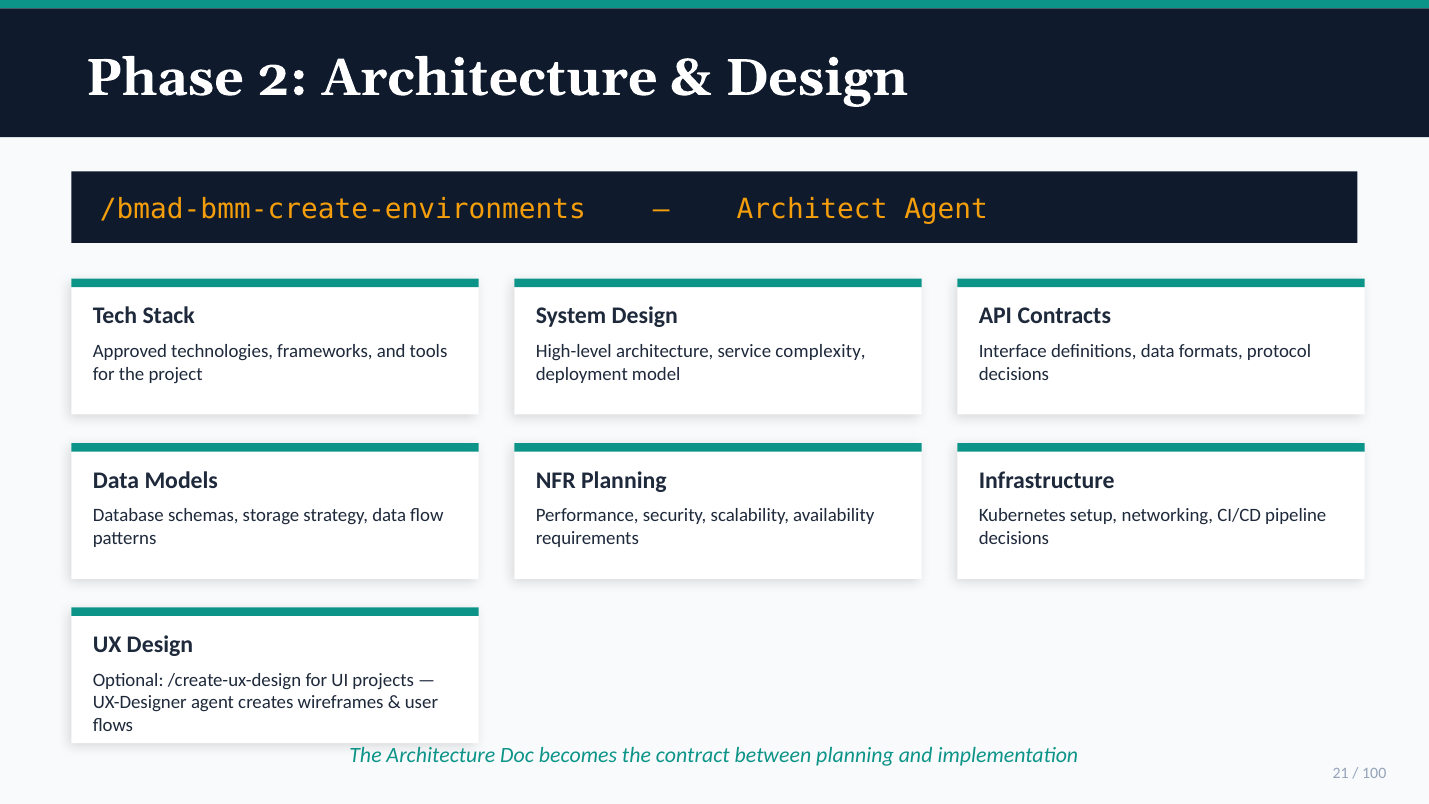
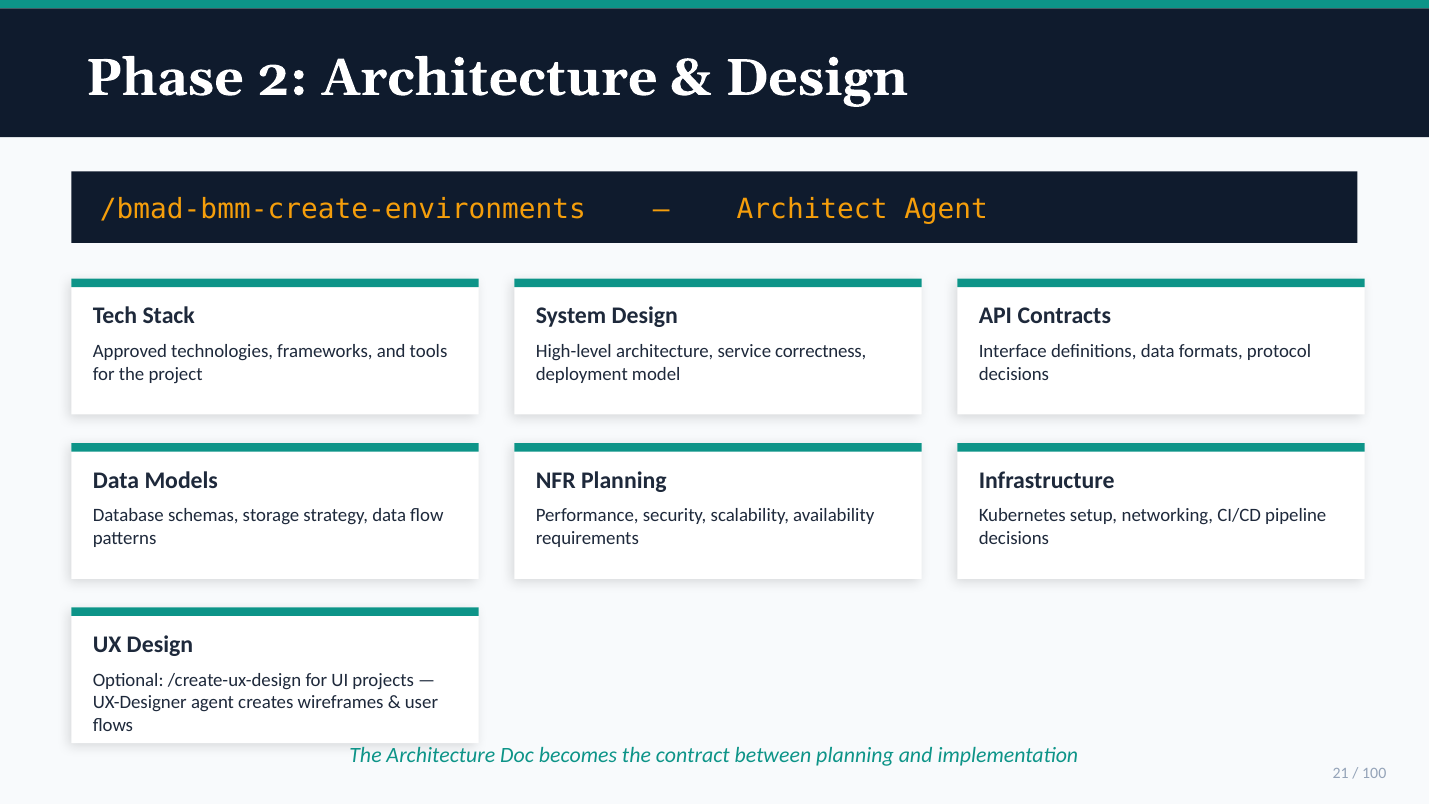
complexity: complexity -> correctness
